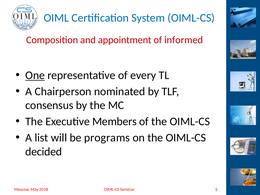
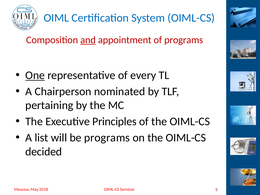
and underline: none -> present
of informed: informed -> programs
consensus: consensus -> pertaining
Members: Members -> Principles
